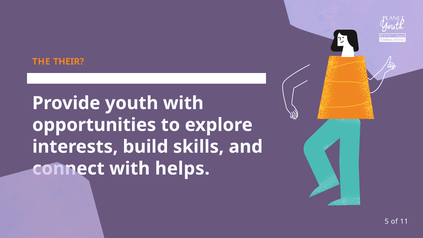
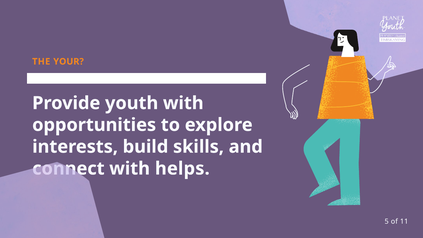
THEIR: THEIR -> YOUR
